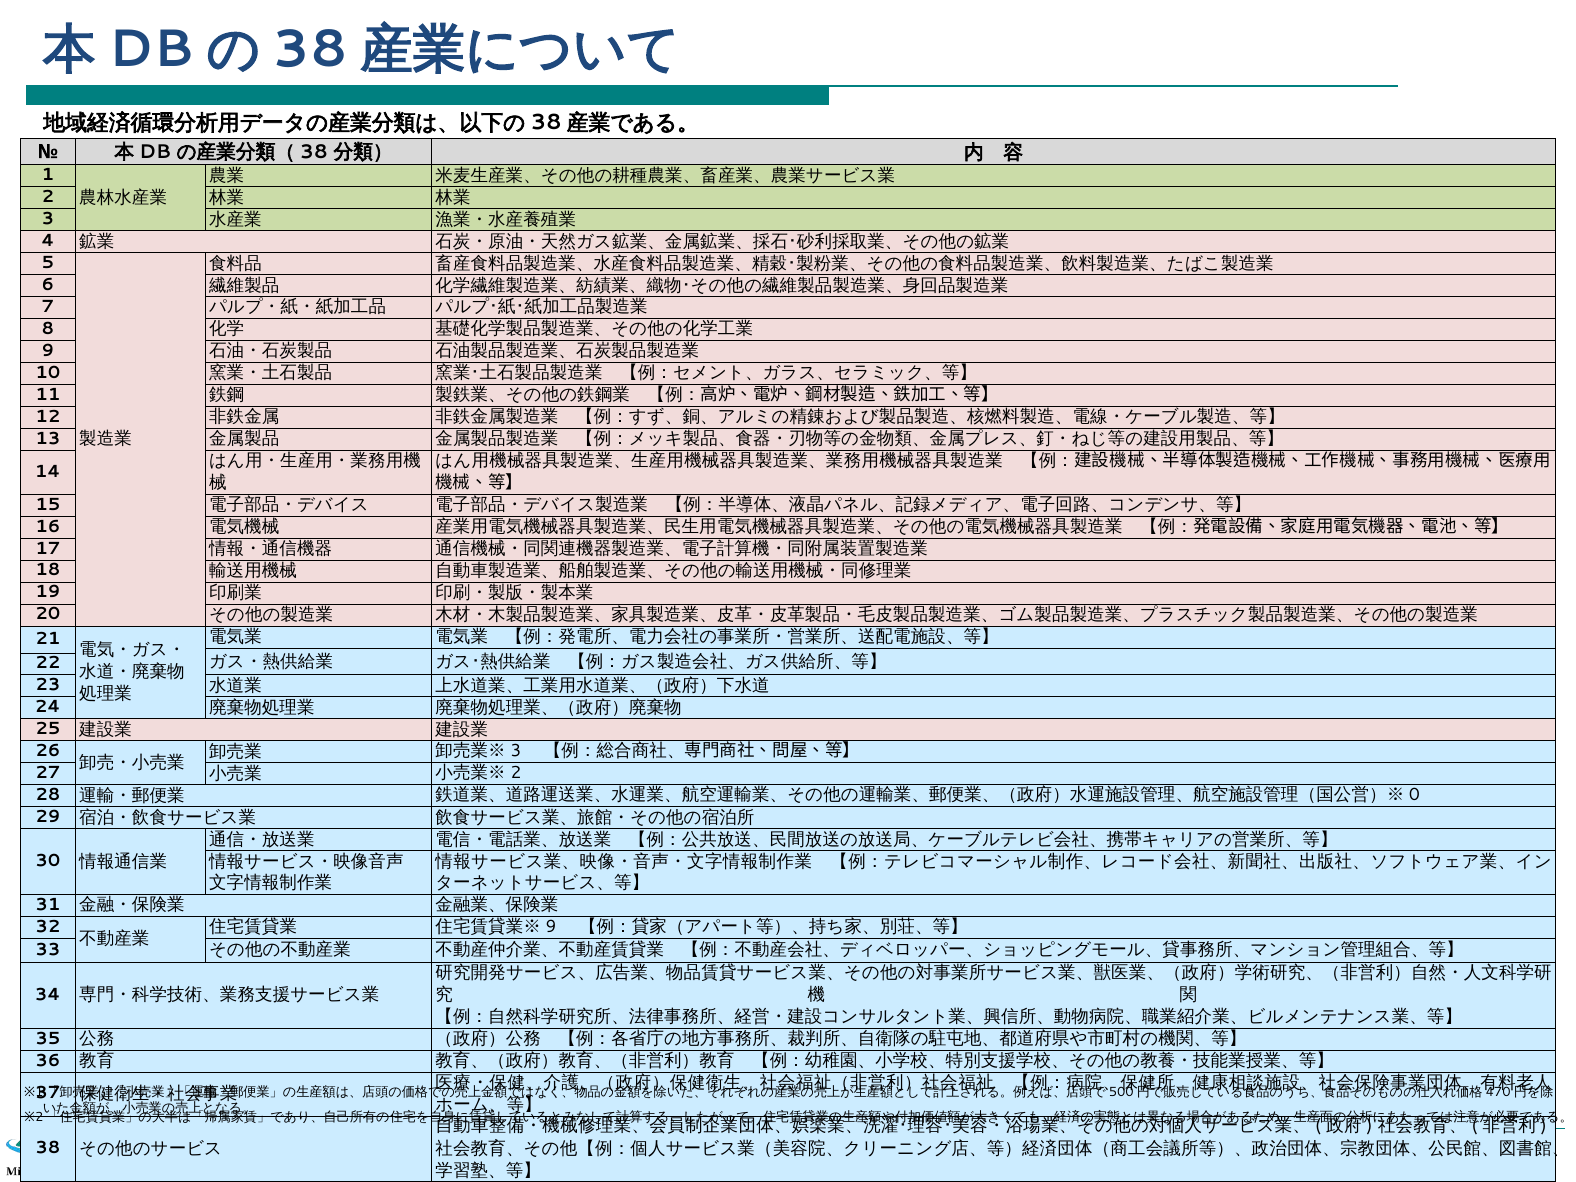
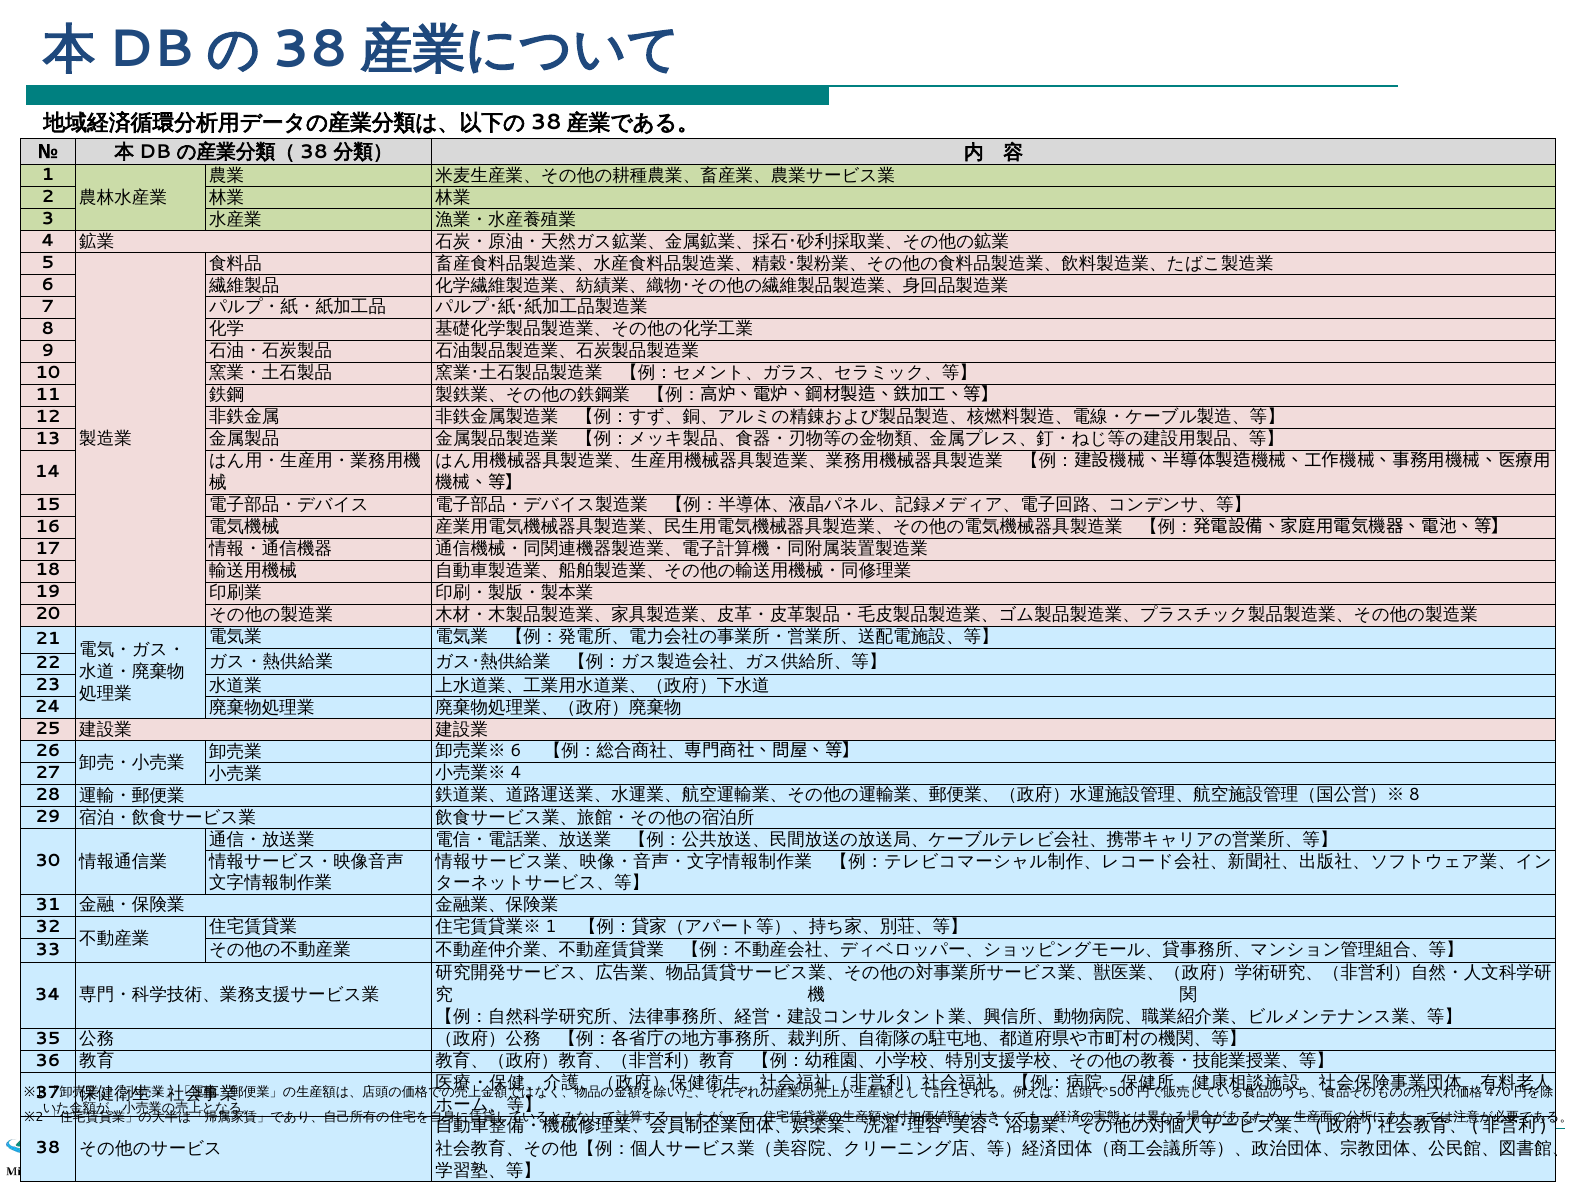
3 at (516, 751): 3 -> 6
2 at (516, 773): 2 -> 4
0 at (1414, 795): 0 -> 8
9 at (551, 927): 9 -> 1
